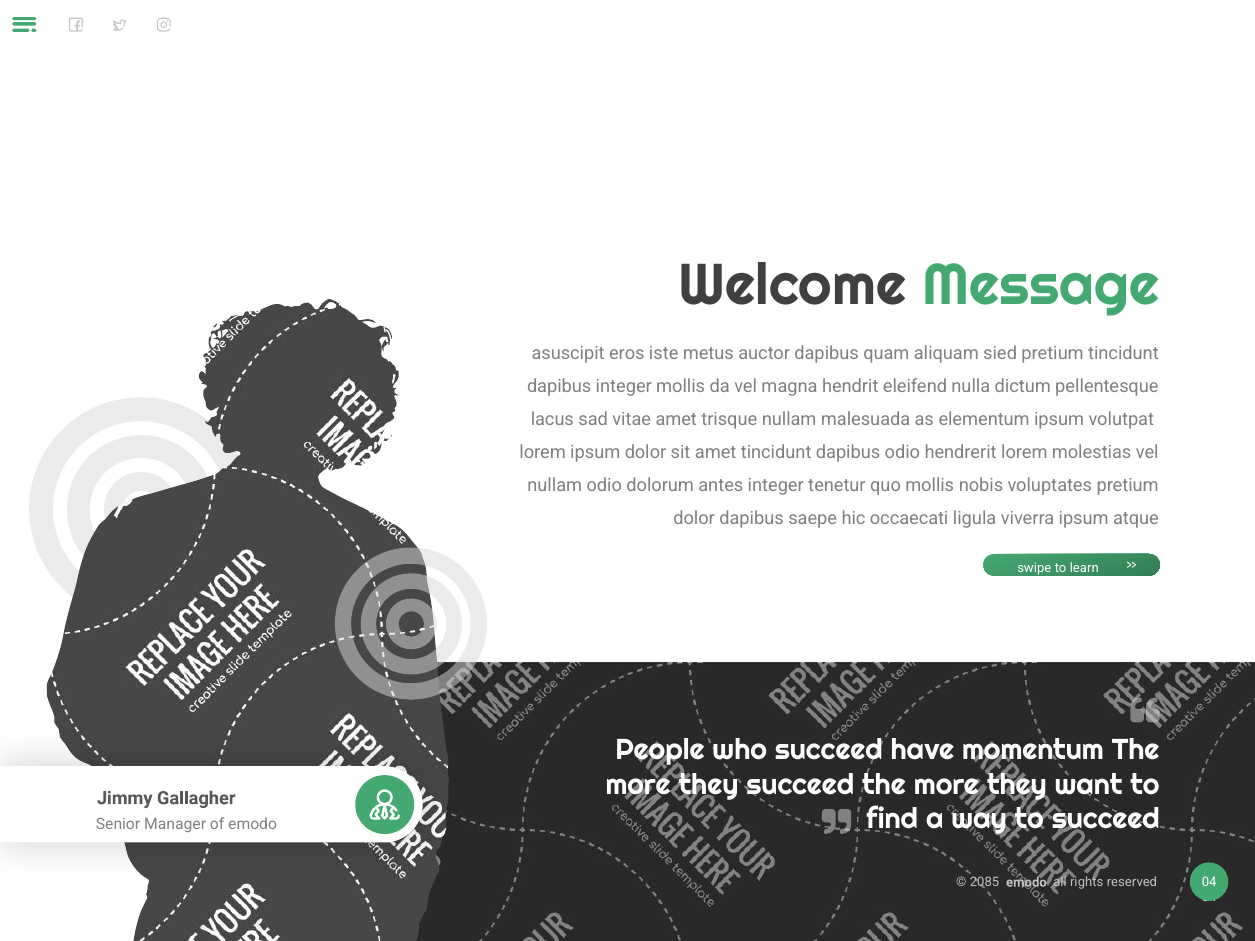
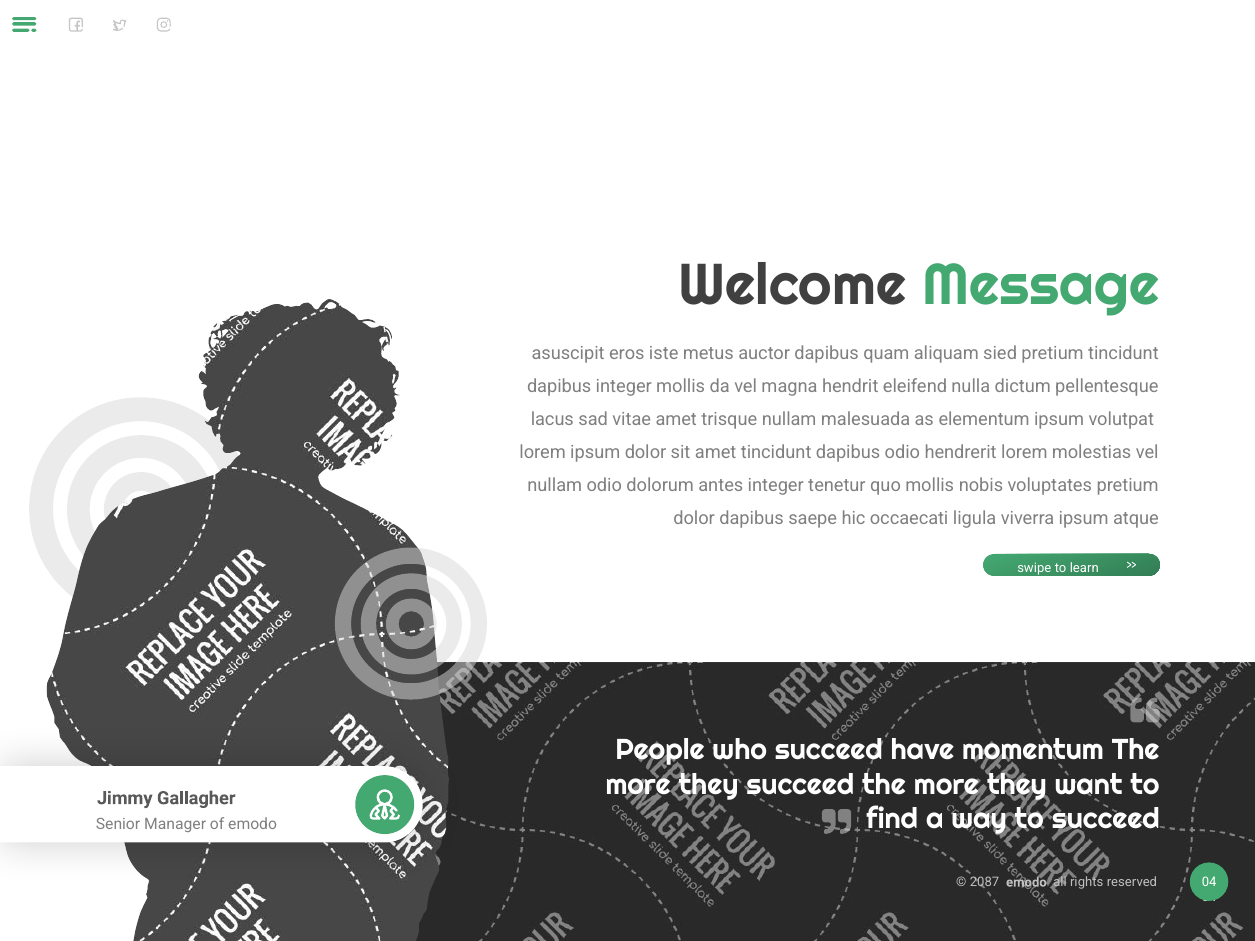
2085: 2085 -> 2087
